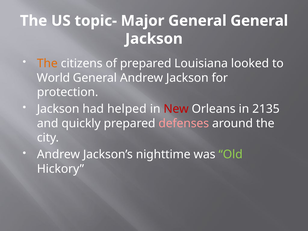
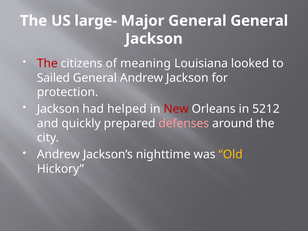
topic-: topic- -> large-
The at (47, 63) colour: orange -> red
of prepared: prepared -> meaning
World: World -> Sailed
2135: 2135 -> 5212
Old colour: light green -> yellow
